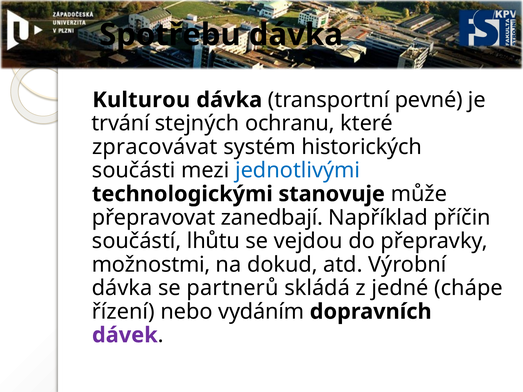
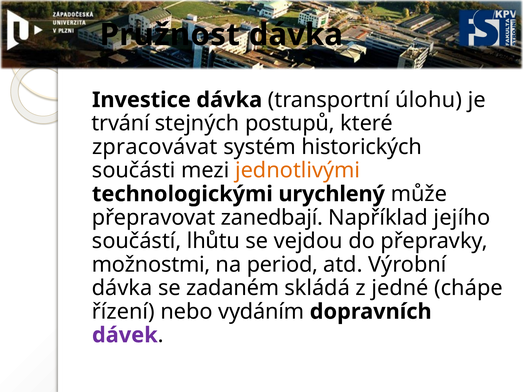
Spotřebu: Spotřebu -> Pružnost
Kulturou: Kulturou -> Investice
pevné: pevné -> úlohu
ochranu: ochranu -> postupů
jednotlivými colour: blue -> orange
stanovuje: stanovuje -> urychlený
příčin: příčin -> jejího
dokud: dokud -> period
partnerů: partnerů -> zadaném
